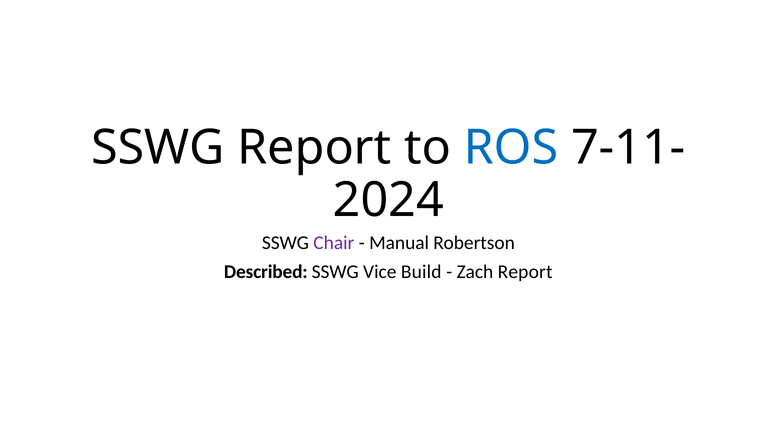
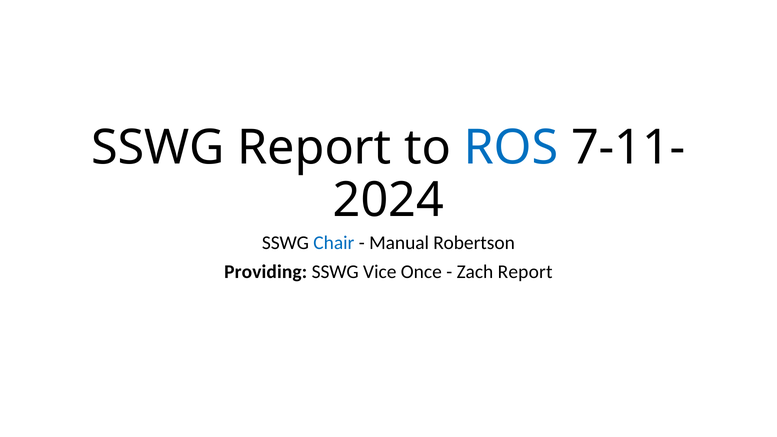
Chair colour: purple -> blue
Described: Described -> Providing
Build: Build -> Once
